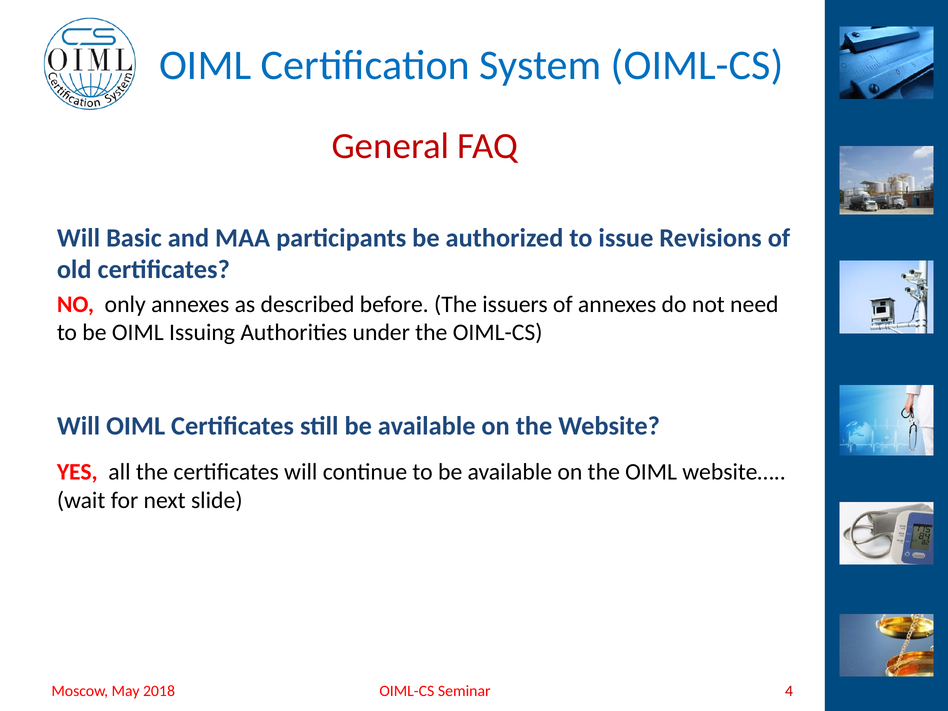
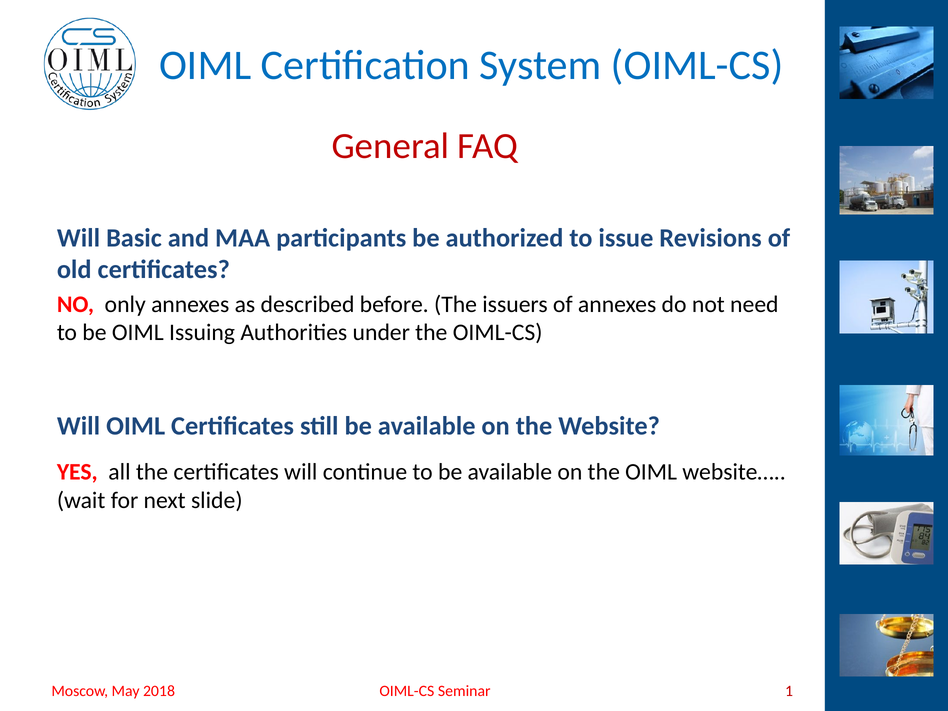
4: 4 -> 1
